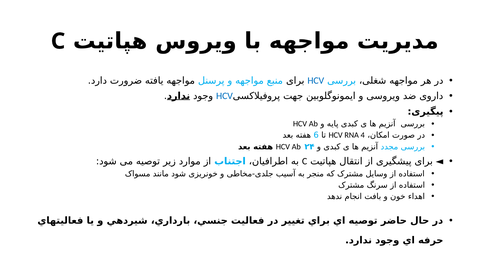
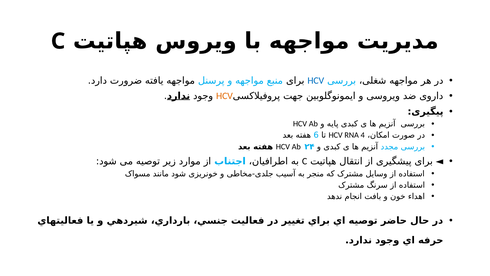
HCV at (224, 96) colour: blue -> orange
